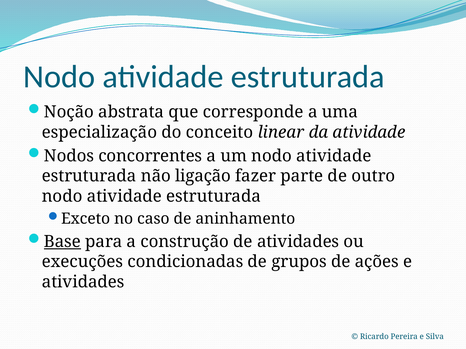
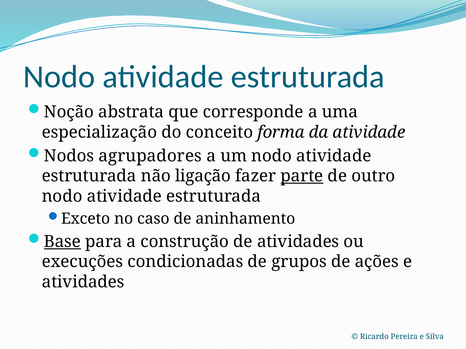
linear: linear -> forma
concorrentes: concorrentes -> agrupadores
parte underline: none -> present
